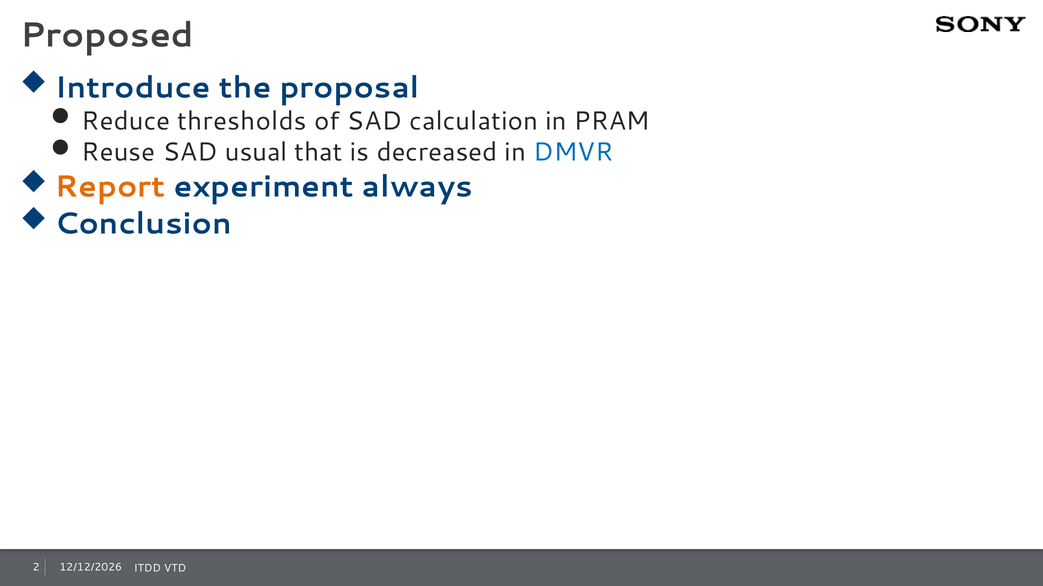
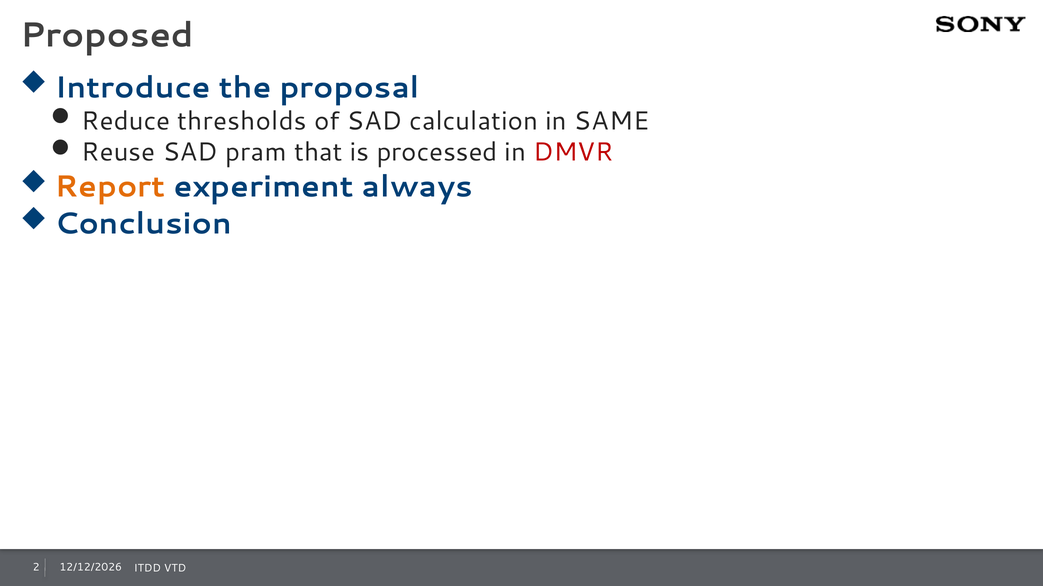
PRAM: PRAM -> SAME
usual: usual -> pram
decreased: decreased -> processed
DMVR colour: blue -> red
